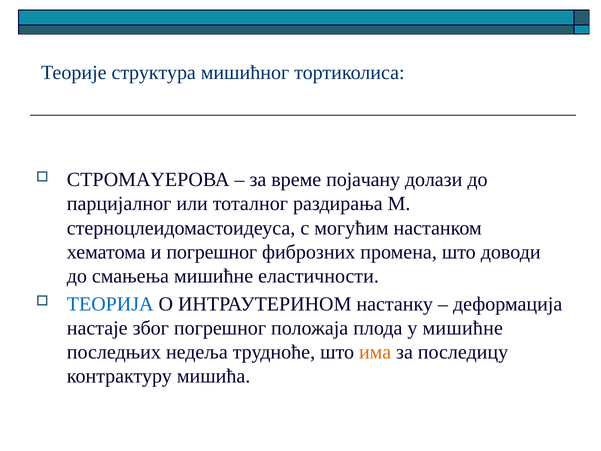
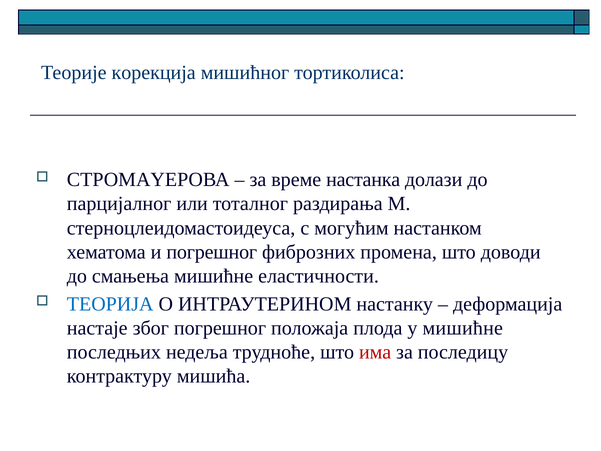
структура: структура -> корекција
појачану: појачану -> настанка
има colour: orange -> red
